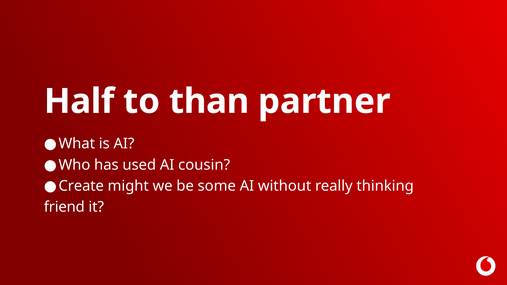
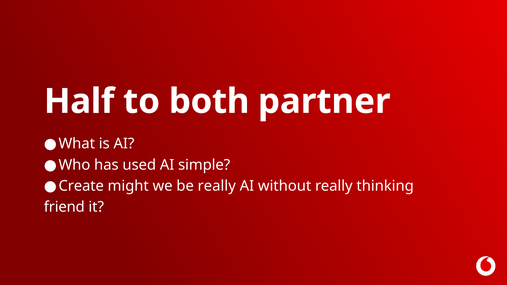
than: than -> both
cousin: cousin -> simple
be some: some -> really
